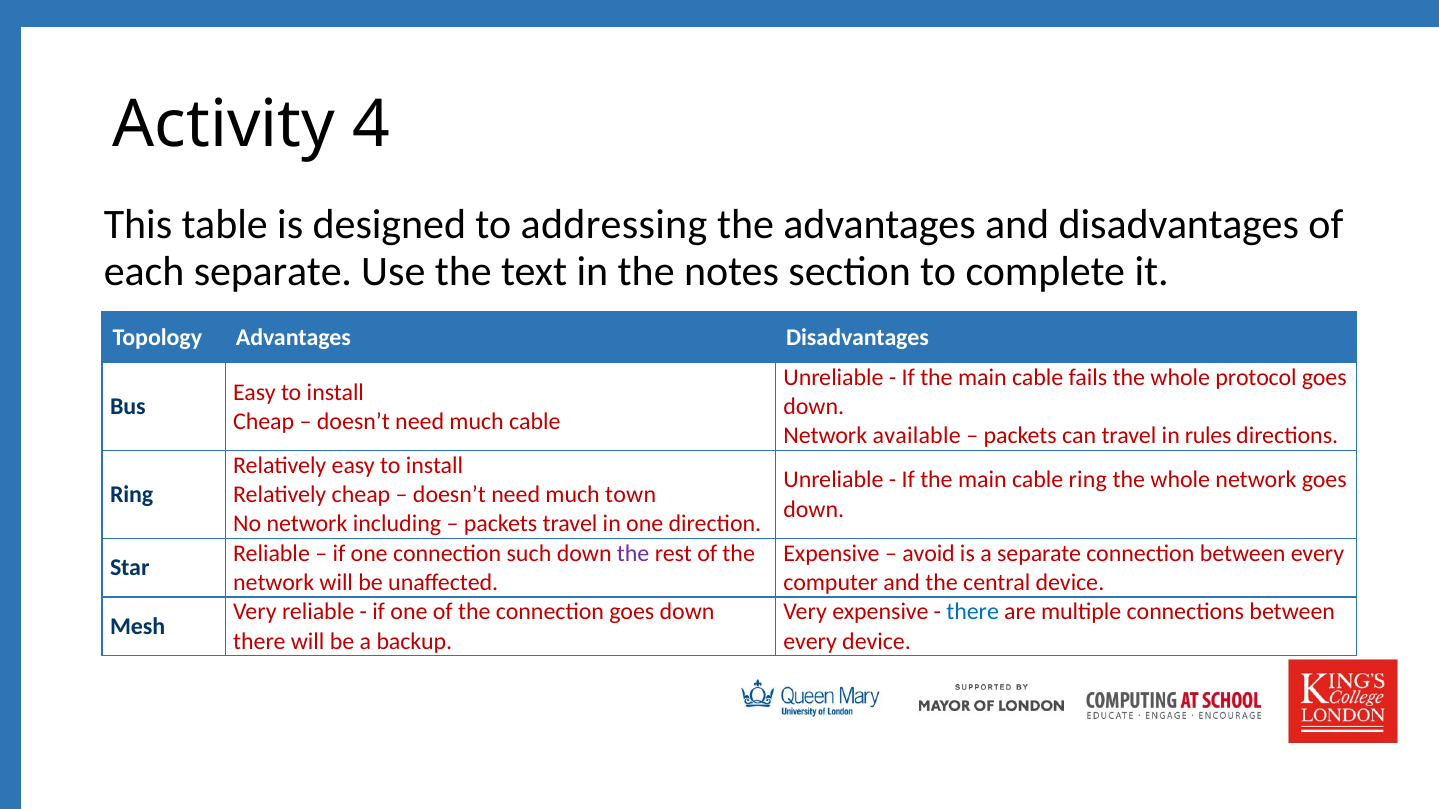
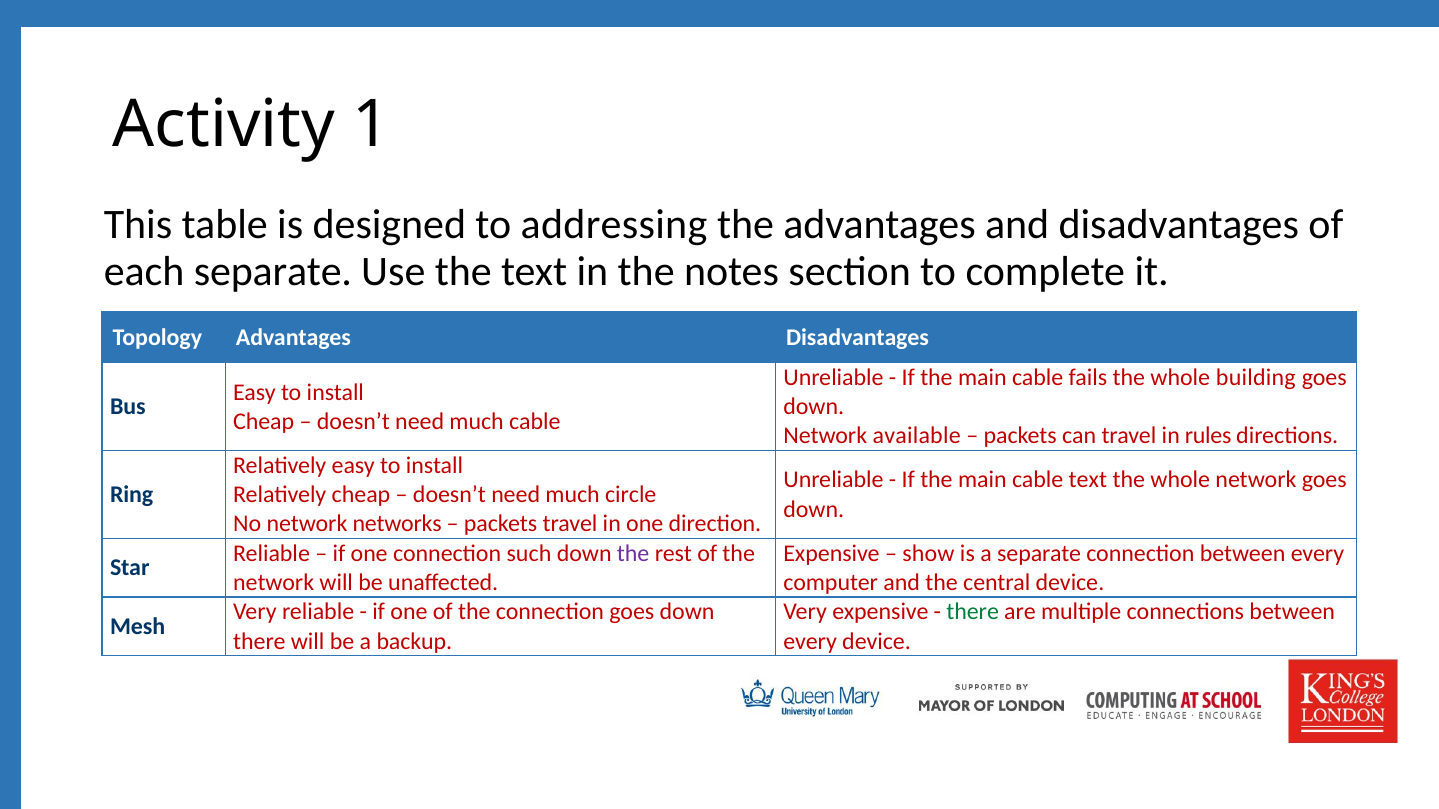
4: 4 -> 1
protocol: protocol -> building
cable ring: ring -> text
town: town -> circle
including: including -> networks
avoid: avoid -> show
there at (973, 612) colour: blue -> green
